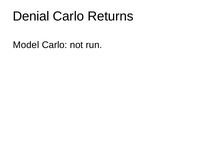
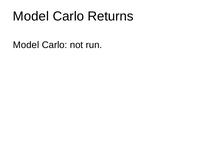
Denial at (31, 16): Denial -> Model
